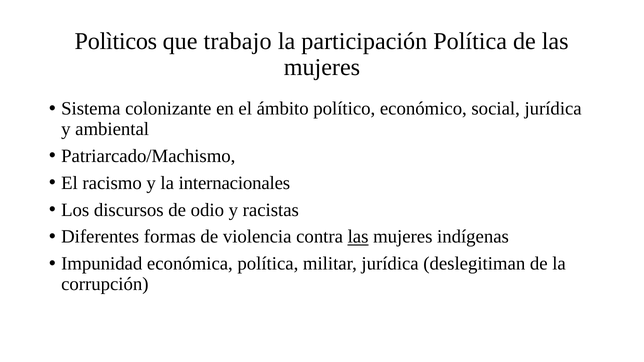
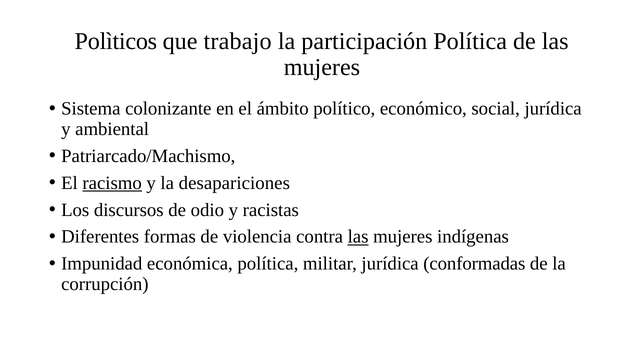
racismo underline: none -> present
internacionales: internacionales -> desapariciones
deslegitiman: deslegitiman -> conformadas
